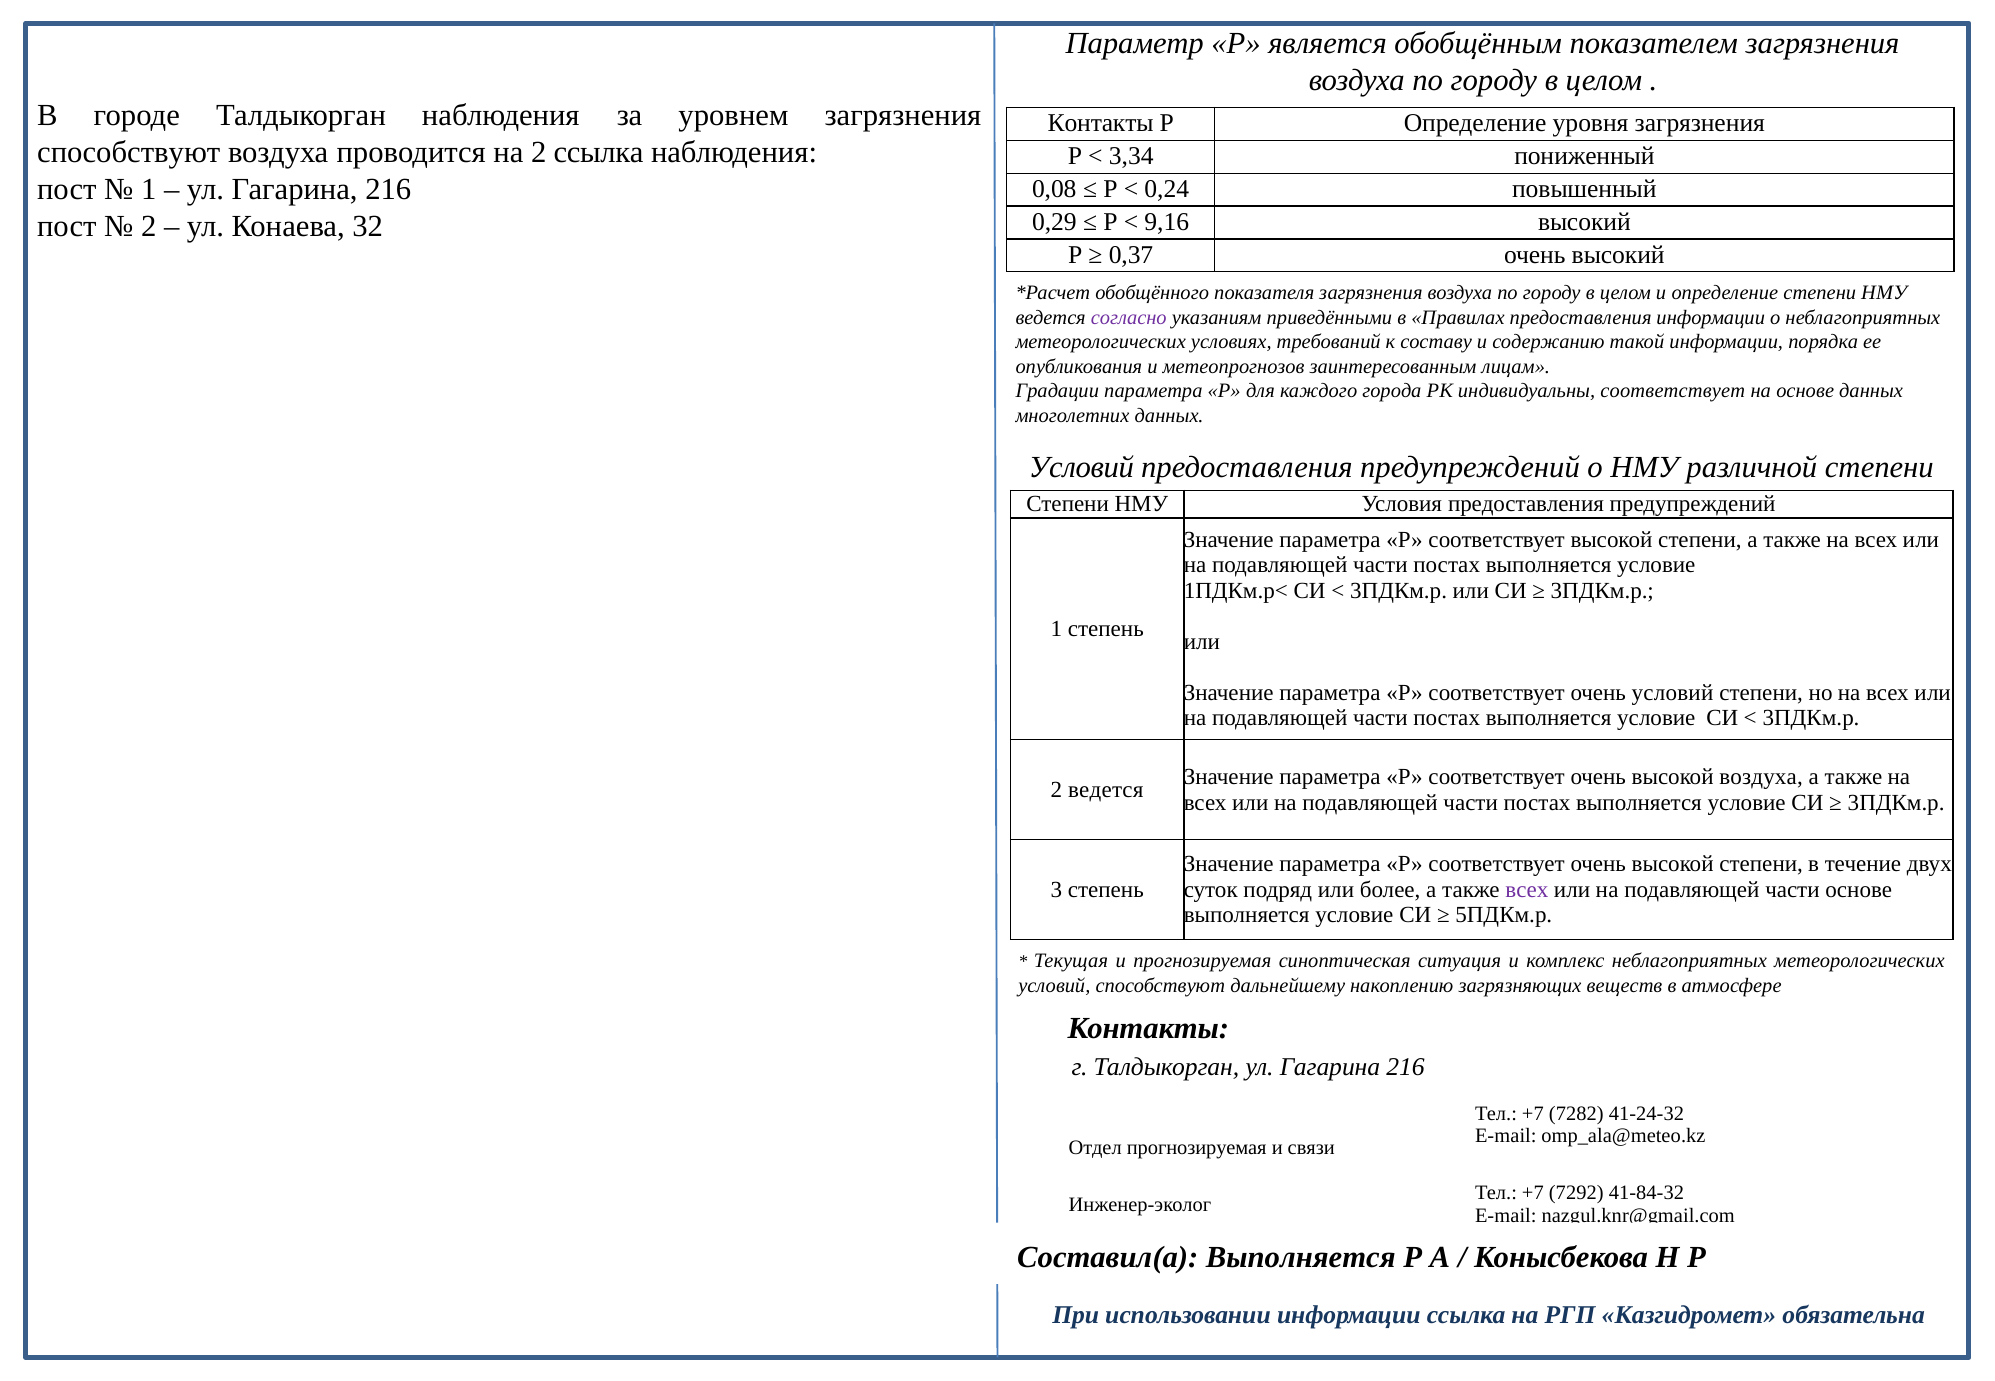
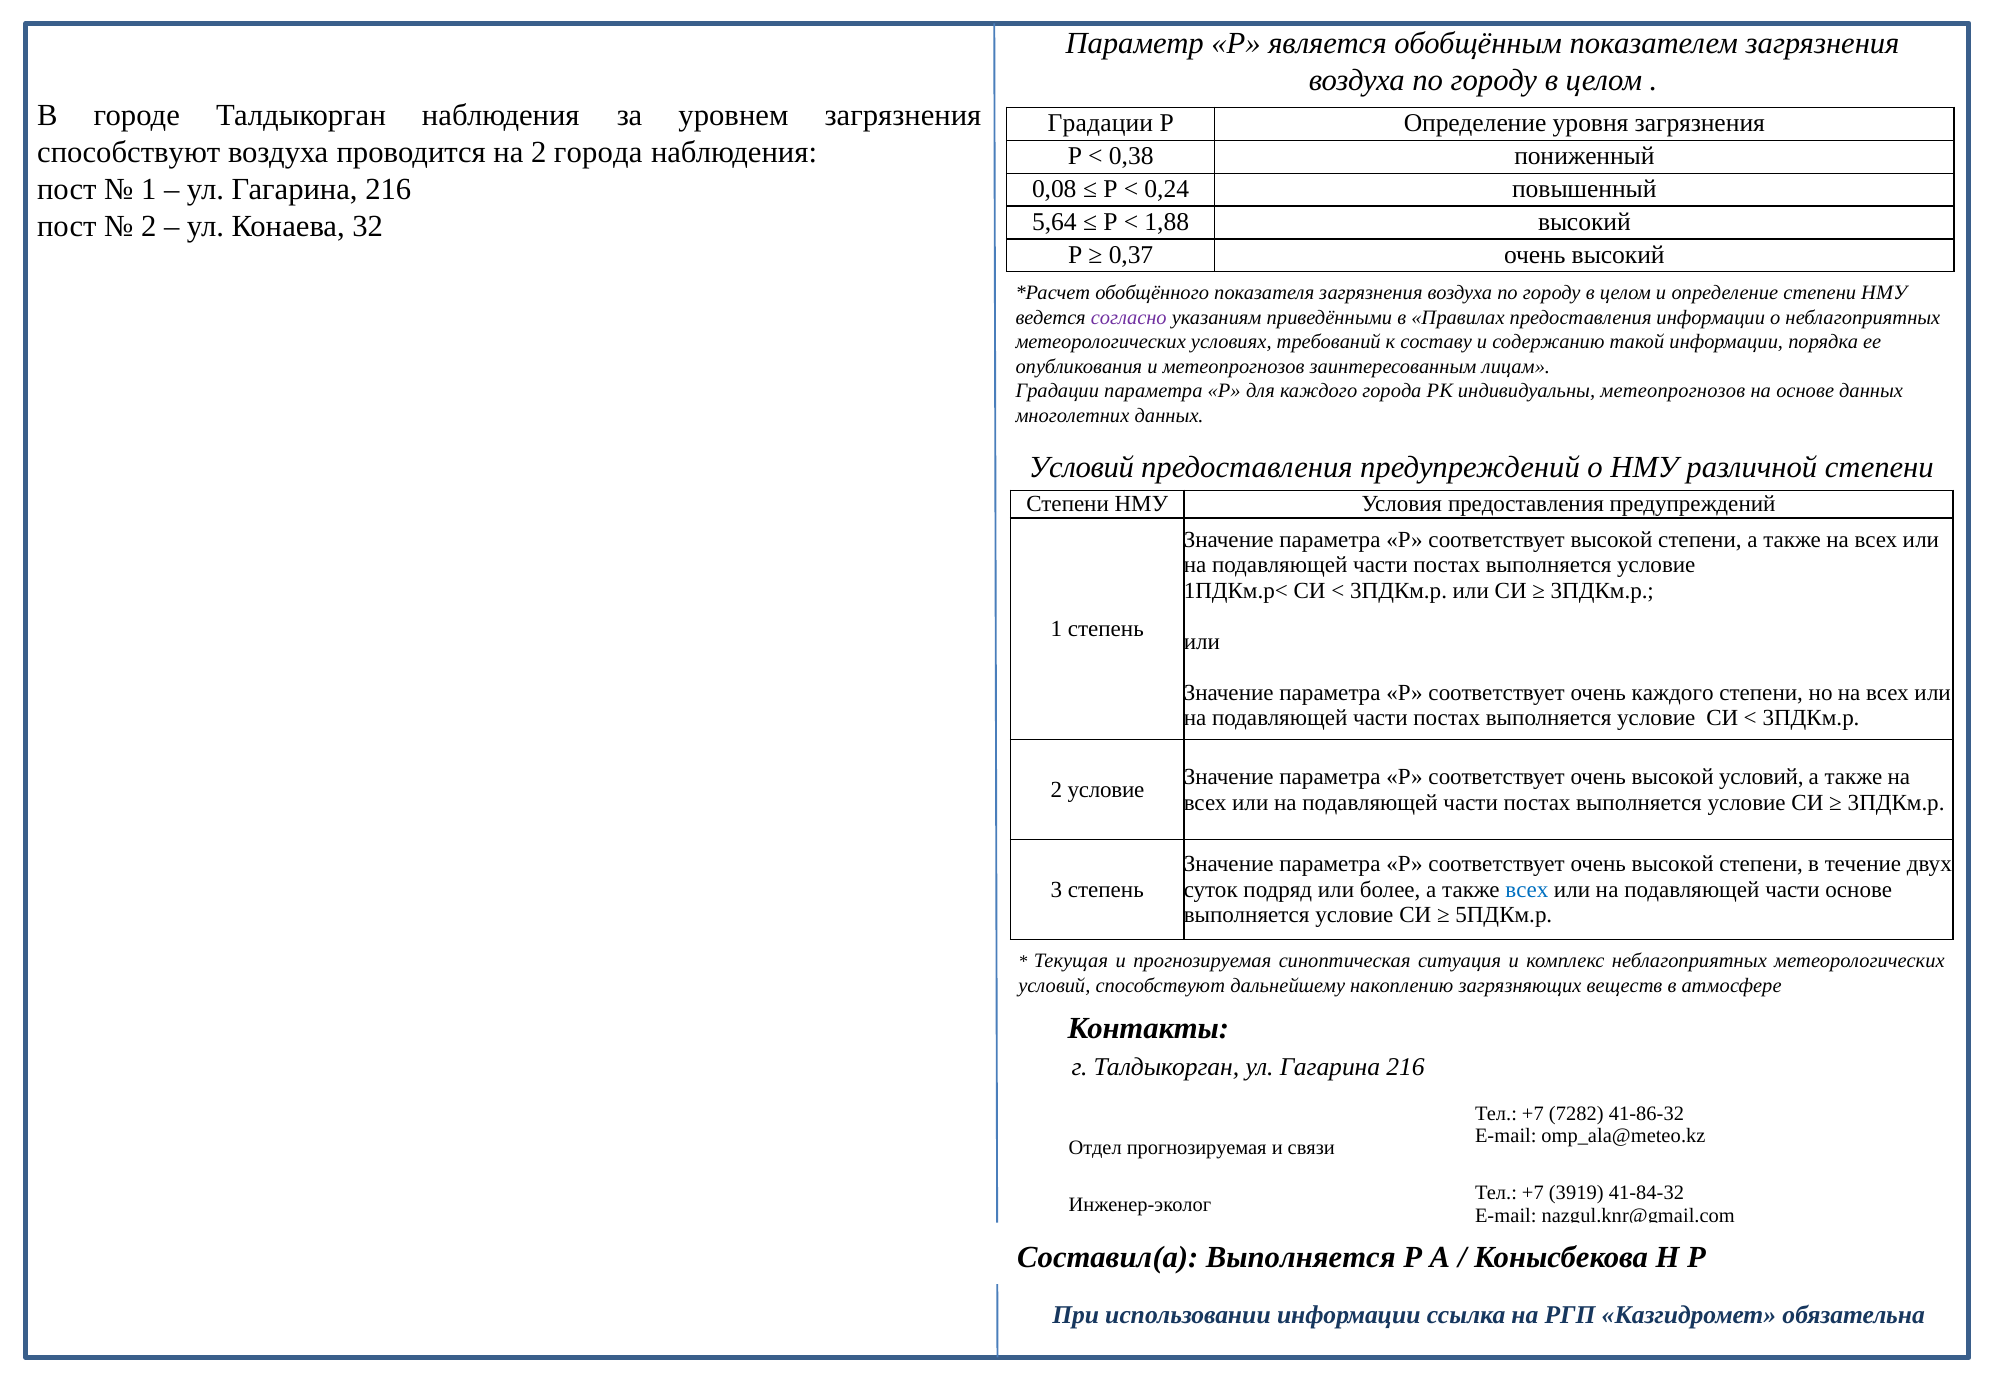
Контакты at (1101, 124): Контакты -> Градации
2 ссылка: ссылка -> города
3,34: 3,34 -> 0,38
0,29: 0,29 -> 5,64
9,16: 9,16 -> 1,88
индивидуальны соответствует: соответствует -> метеопрогнозов
очень условий: условий -> каждого
высокой воздуха: воздуха -> условий
2 ведется: ведется -> условие
всех at (1527, 890) colour: purple -> blue
41-24-32: 41-24-32 -> 41-86-32
7292: 7292 -> 3919
